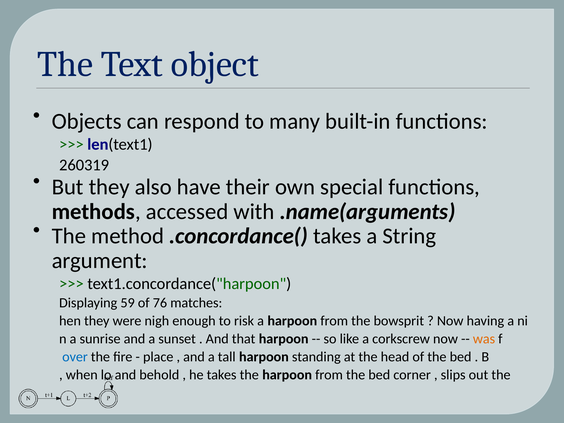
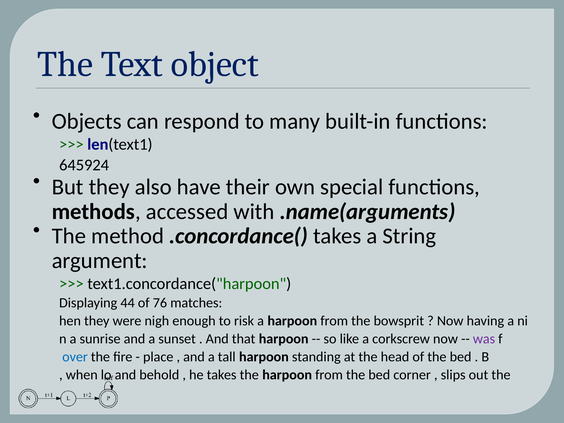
260319: 260319 -> 645924
59: 59 -> 44
was colour: orange -> purple
